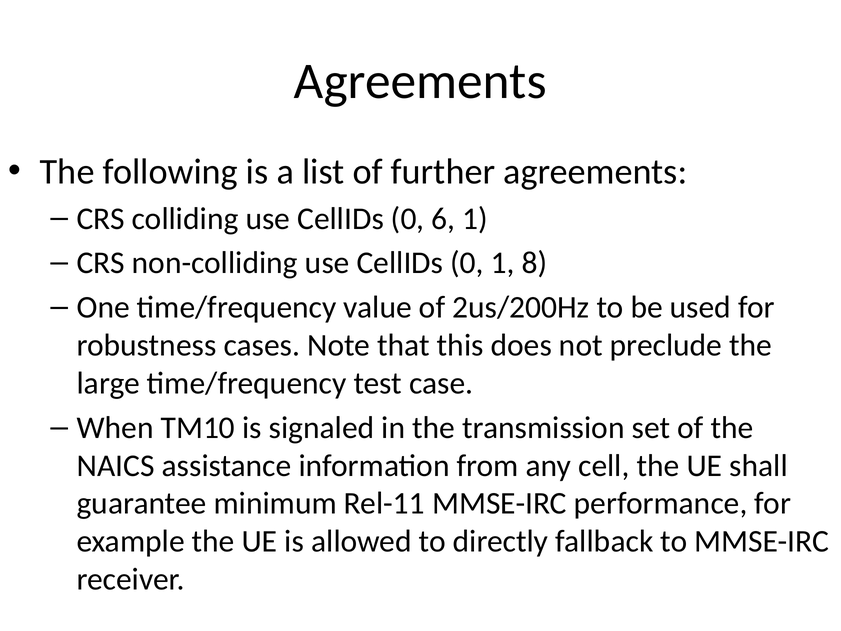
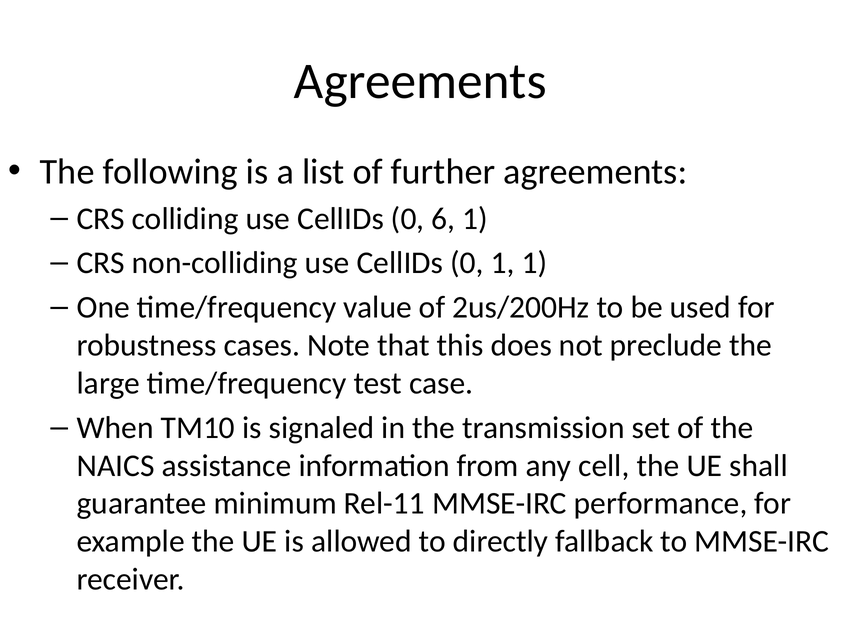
1 8: 8 -> 1
